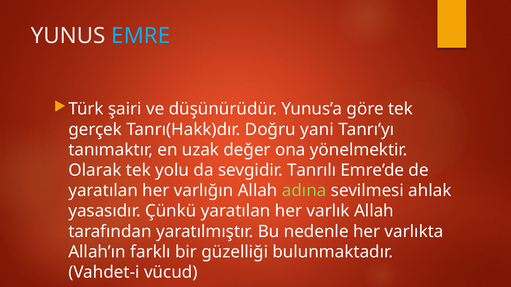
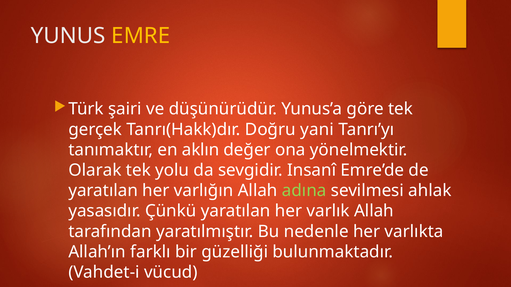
EMRE colour: light blue -> yellow
uzak: uzak -> aklın
Tanrılı: Tanrılı -> Insanî
